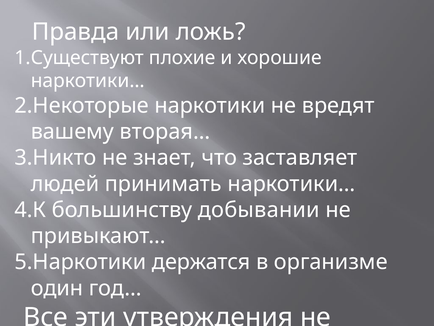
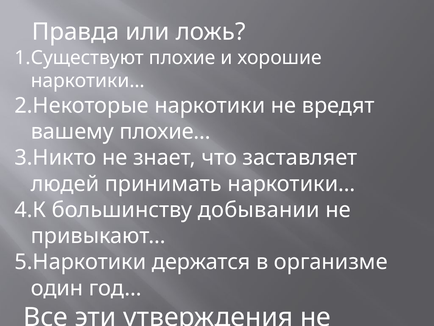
вторая…: вторая… -> плохие…
